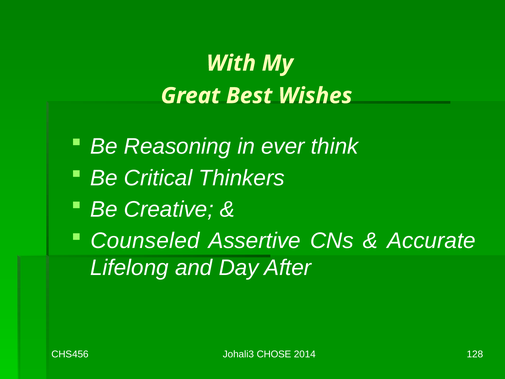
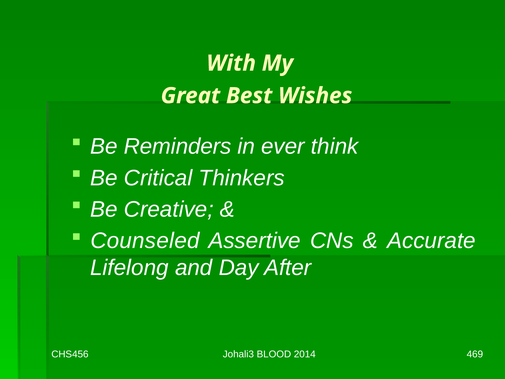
Reasoning: Reasoning -> Reminders
CHOSE: CHOSE -> BLOOD
128: 128 -> 469
